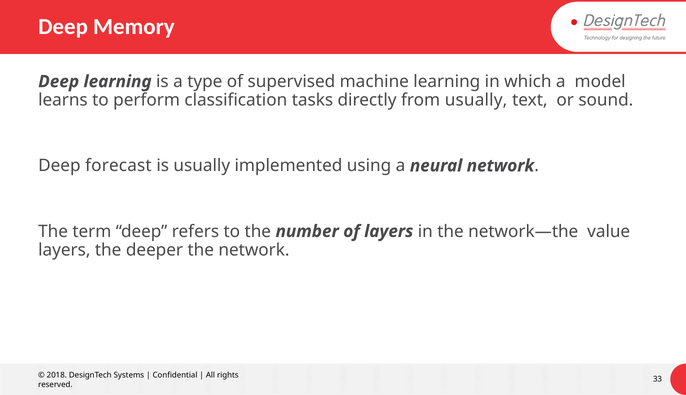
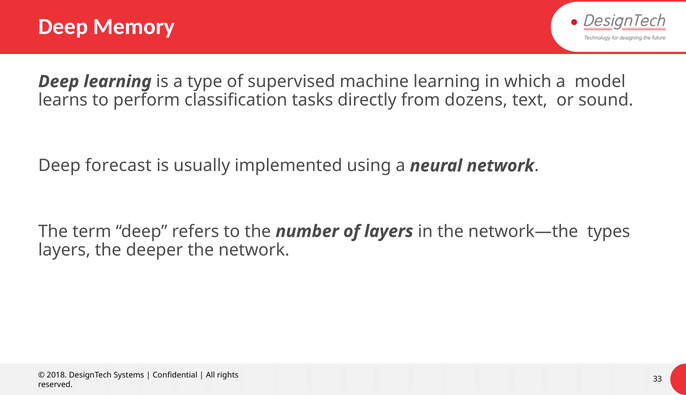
from usually: usually -> dozens
value: value -> types
